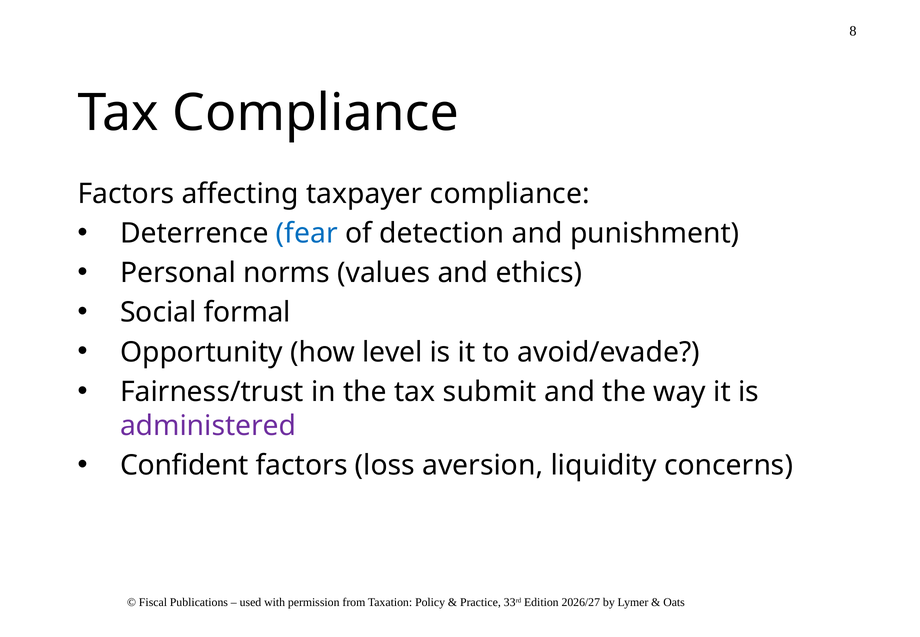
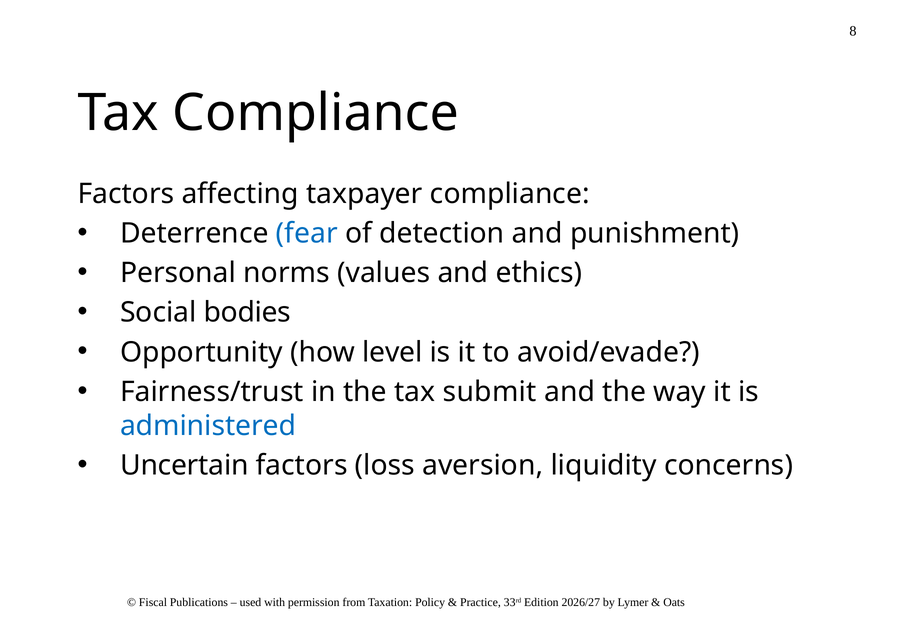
formal: formal -> bodies
administered colour: purple -> blue
Confident: Confident -> Uncertain
